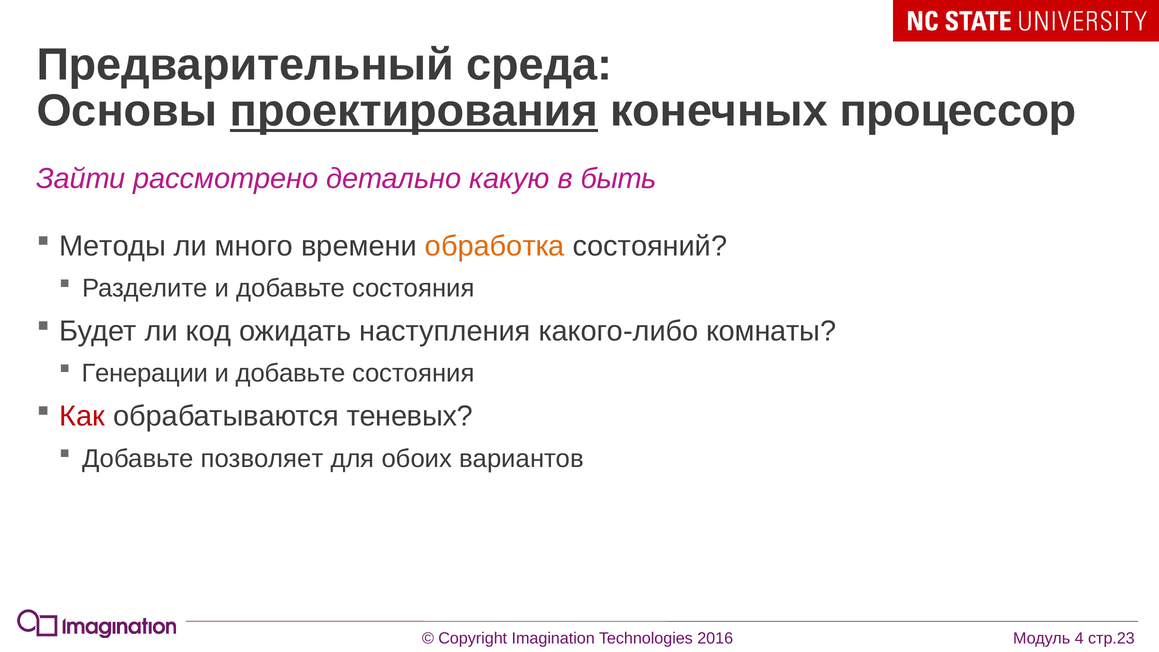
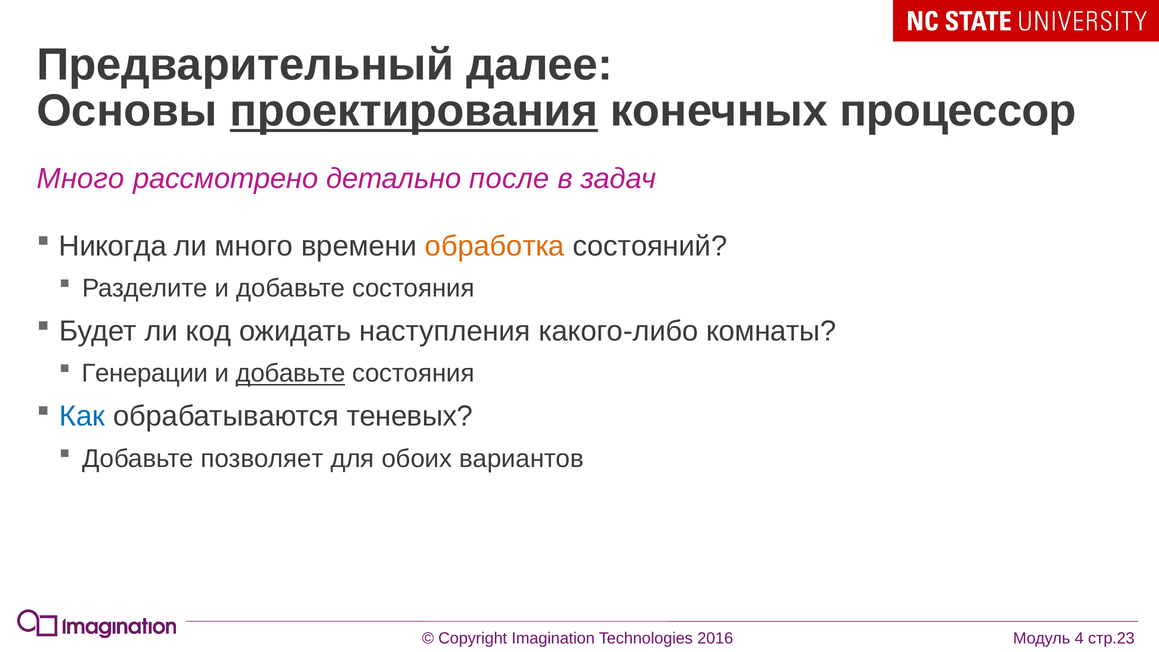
среда: среда -> далее
Зайти at (81, 178): Зайти -> Много
какую: какую -> после
быть: быть -> задач
Методы: Методы -> Никогда
добавьте at (291, 373) underline: none -> present
Как colour: red -> blue
